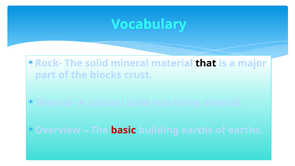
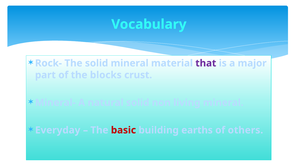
that colour: black -> purple
Overview: Overview -> Everyday
of earths: earths -> others
